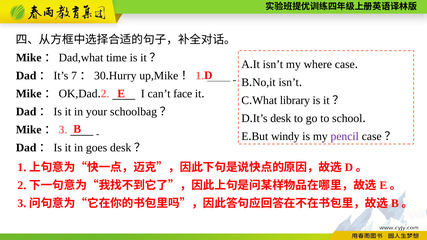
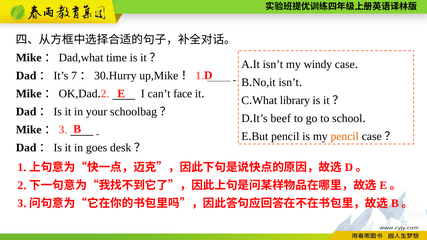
where: where -> windy
desk: desk -> beef
windy at (285, 136): windy -> pencil
pencil at (345, 136) colour: purple -> orange
